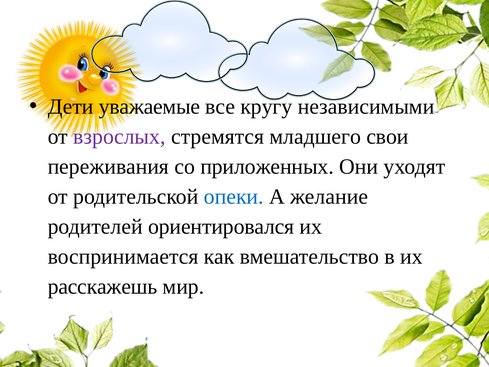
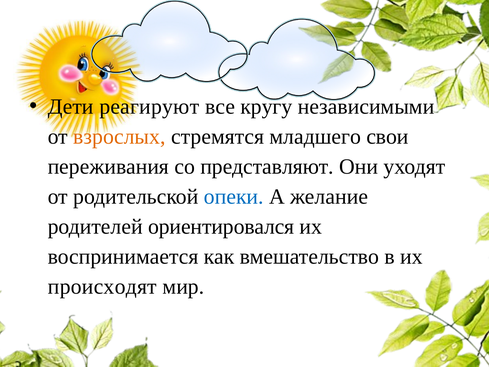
уважаемые: уважаемые -> реагируют
взрослых colour: purple -> orange
приложенных: приложенных -> представляют
расскажешь: расскажешь -> происходят
